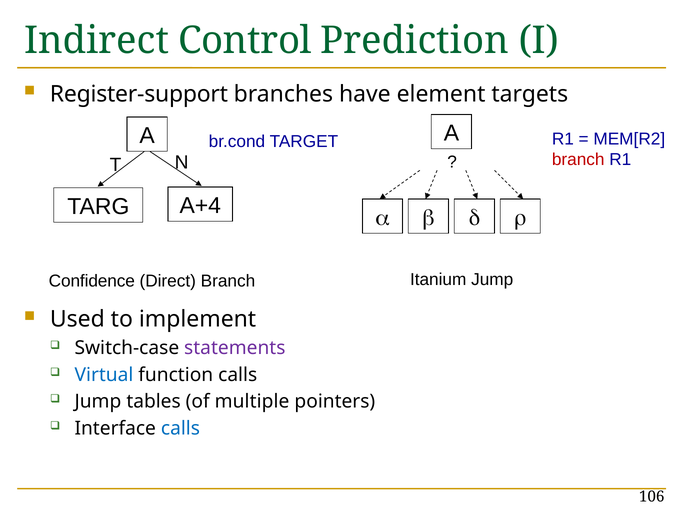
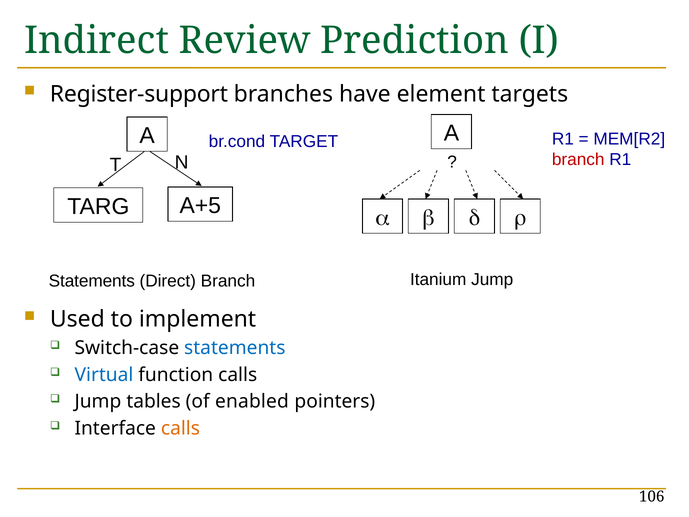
Control: Control -> Review
A+4: A+4 -> A+5
Confidence at (92, 281): Confidence -> Statements
statements at (235, 348) colour: purple -> blue
multiple: multiple -> enabled
calls at (180, 428) colour: blue -> orange
